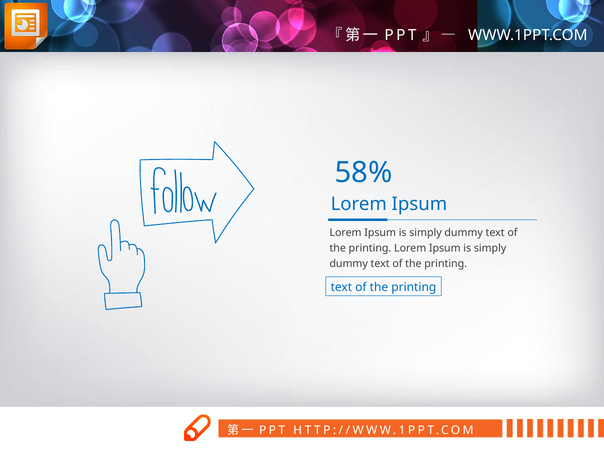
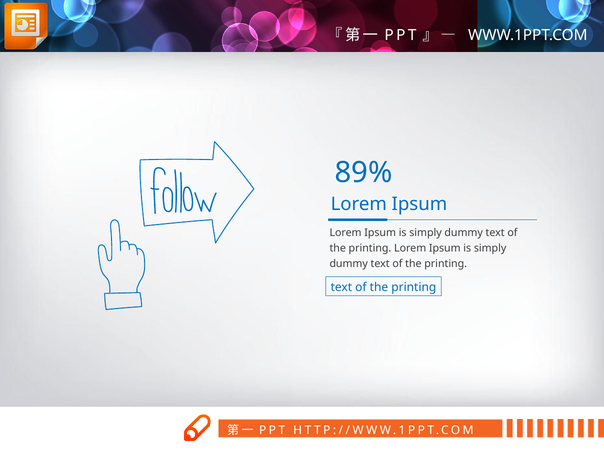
58%: 58% -> 89%
